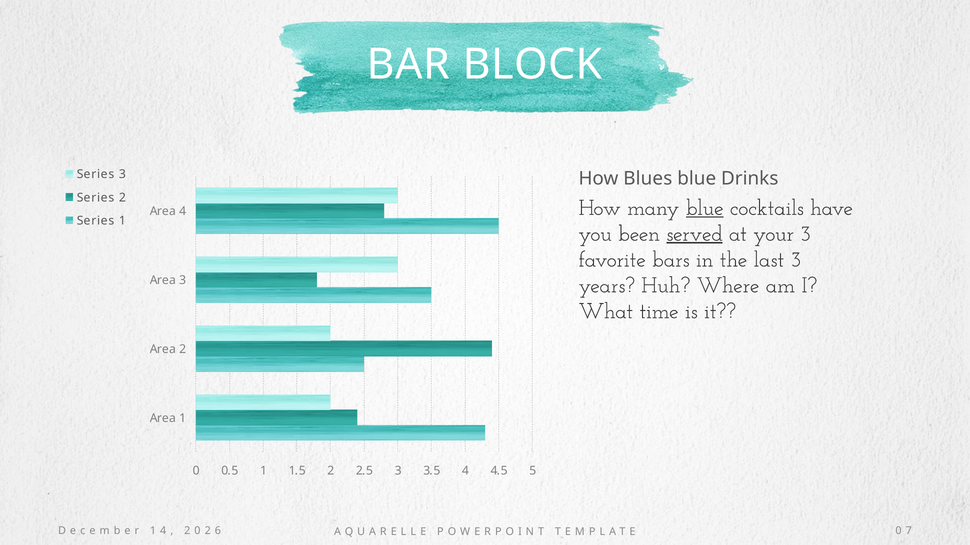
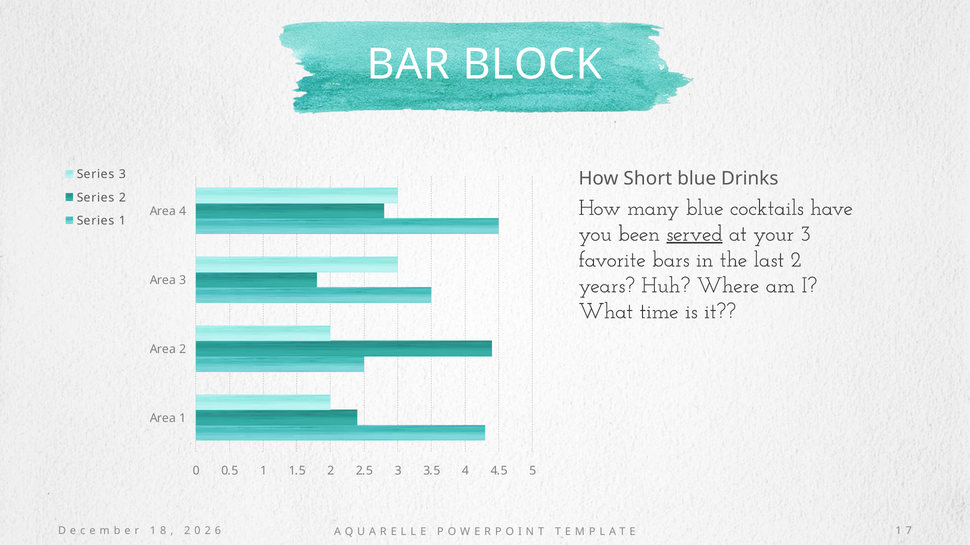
Blues: Blues -> Short
blue at (705, 208) underline: present -> none
last 3: 3 -> 2
1 4: 4 -> 8
0 at (899, 532): 0 -> 1
